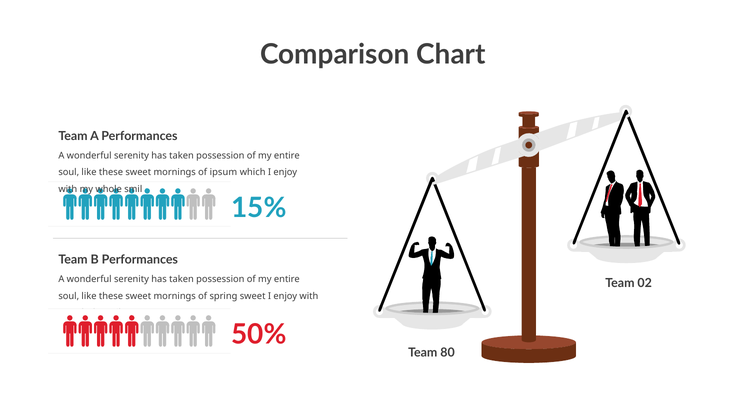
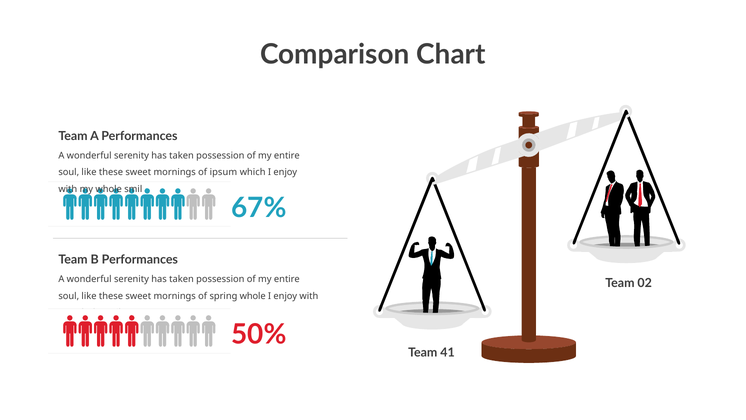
15%: 15% -> 67%
spring sweet: sweet -> whole
80: 80 -> 41
